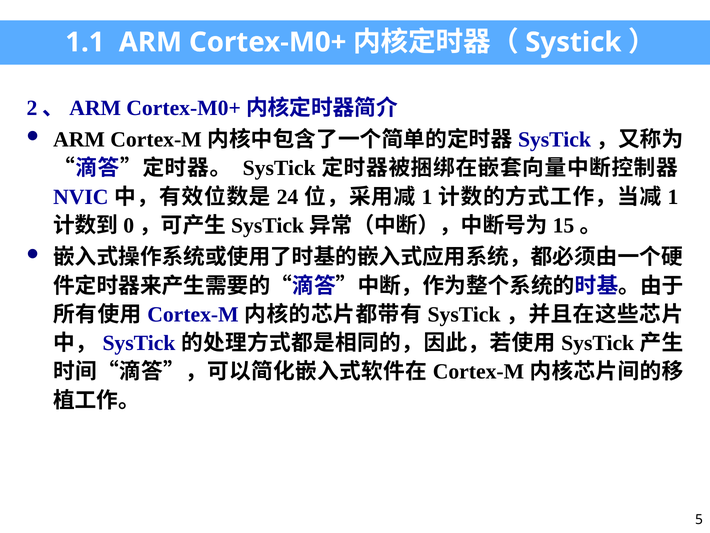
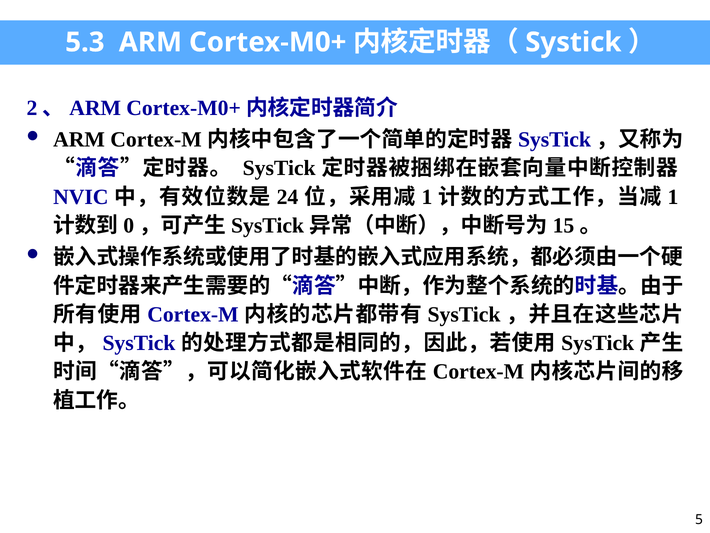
1.1: 1.1 -> 5.3
